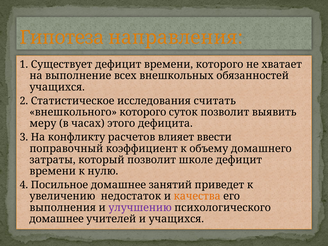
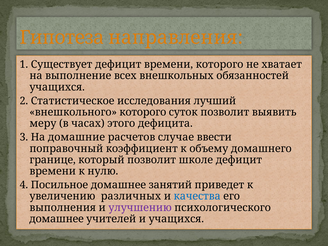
считать: считать -> лучший
конфликту: конфликту -> домашние
влияет: влияет -> случае
затраты: затраты -> границе
недостаток: недостаток -> различных
качества colour: orange -> blue
